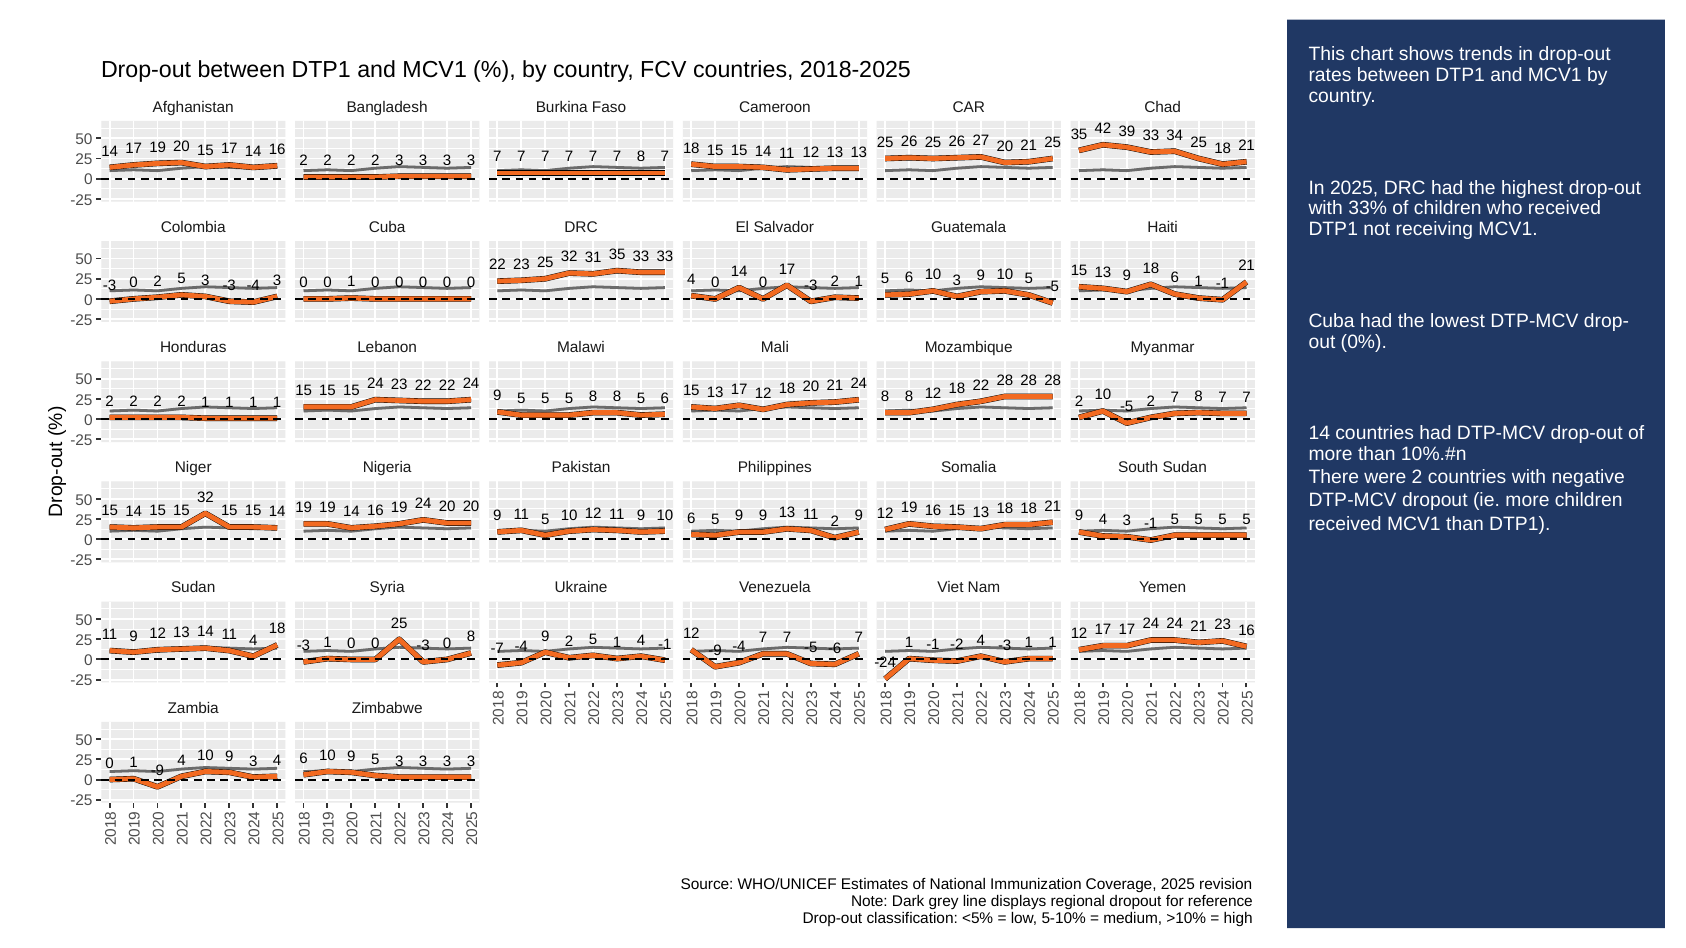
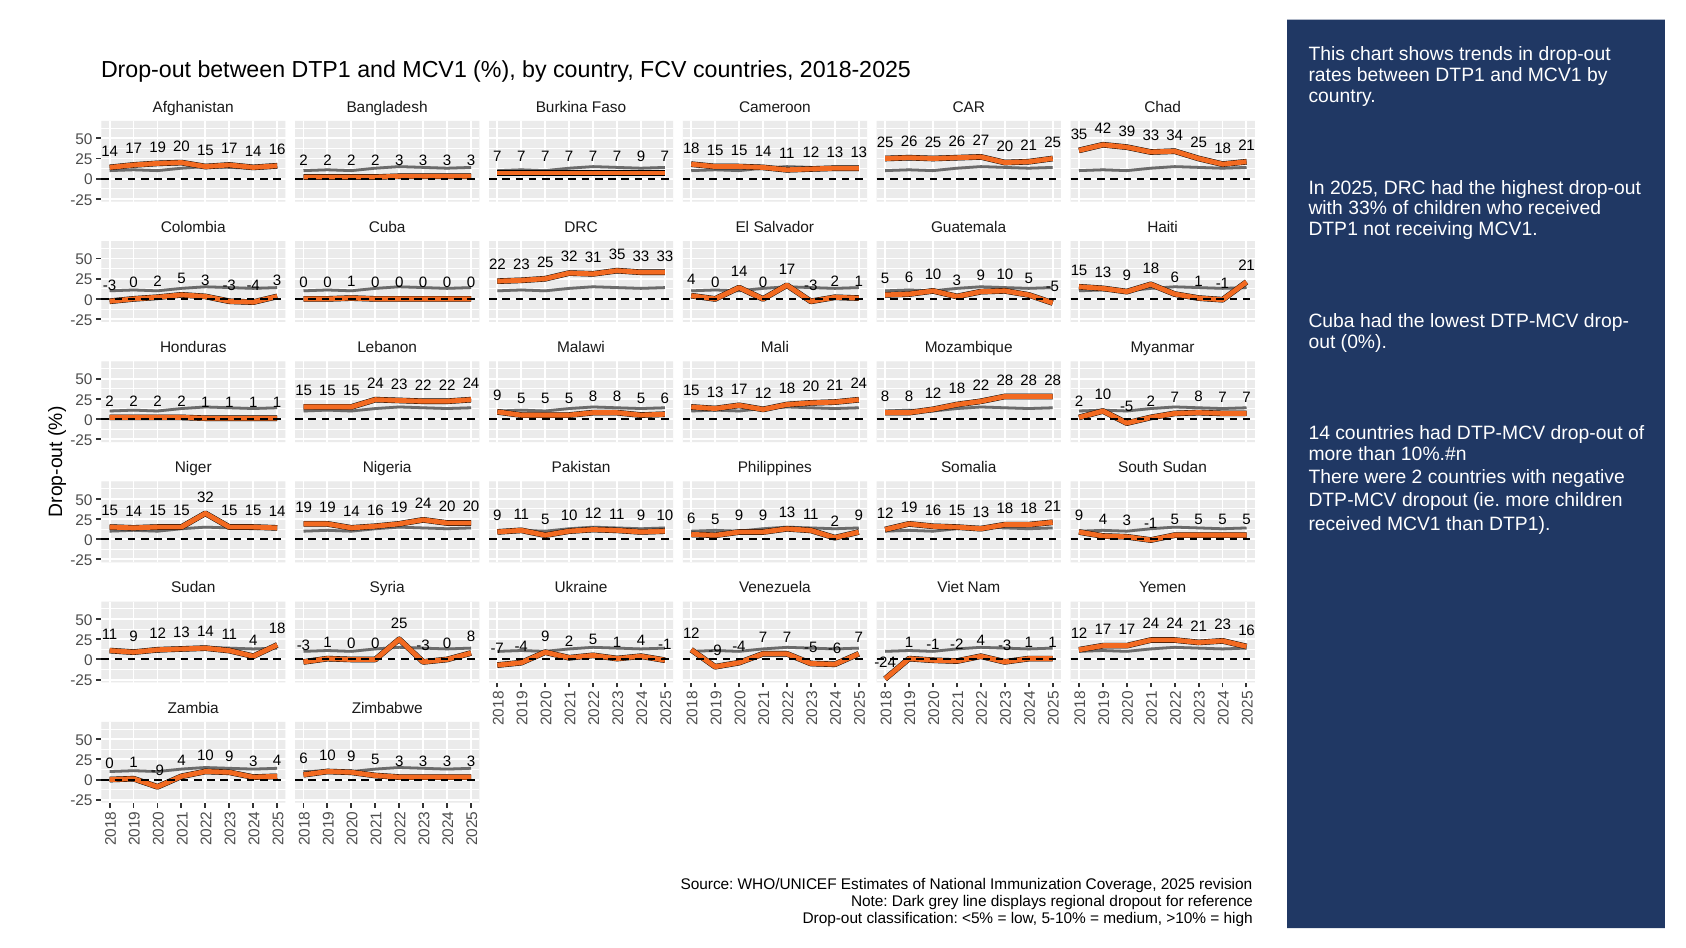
7 7 7 8: 8 -> 9
